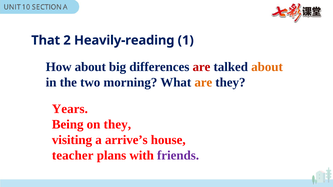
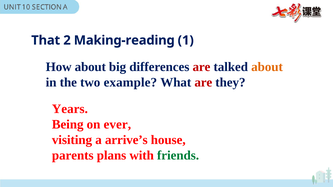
Heavily-reading: Heavily-reading -> Making-reading
morning: morning -> example
are at (203, 83) colour: orange -> red
on they: they -> ever
teacher: teacher -> parents
friends colour: purple -> green
